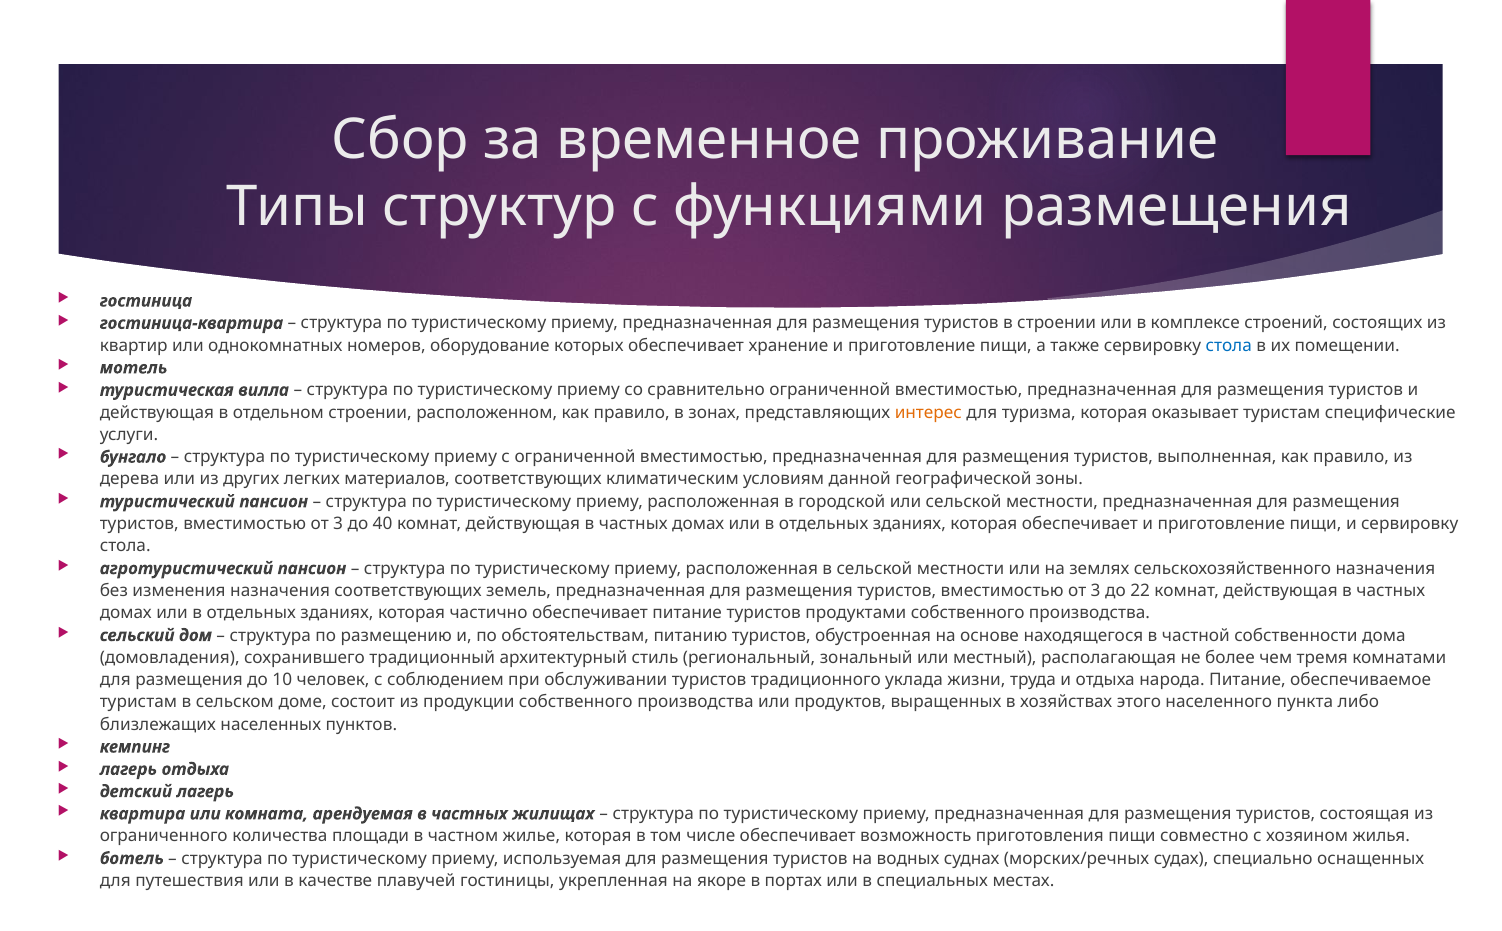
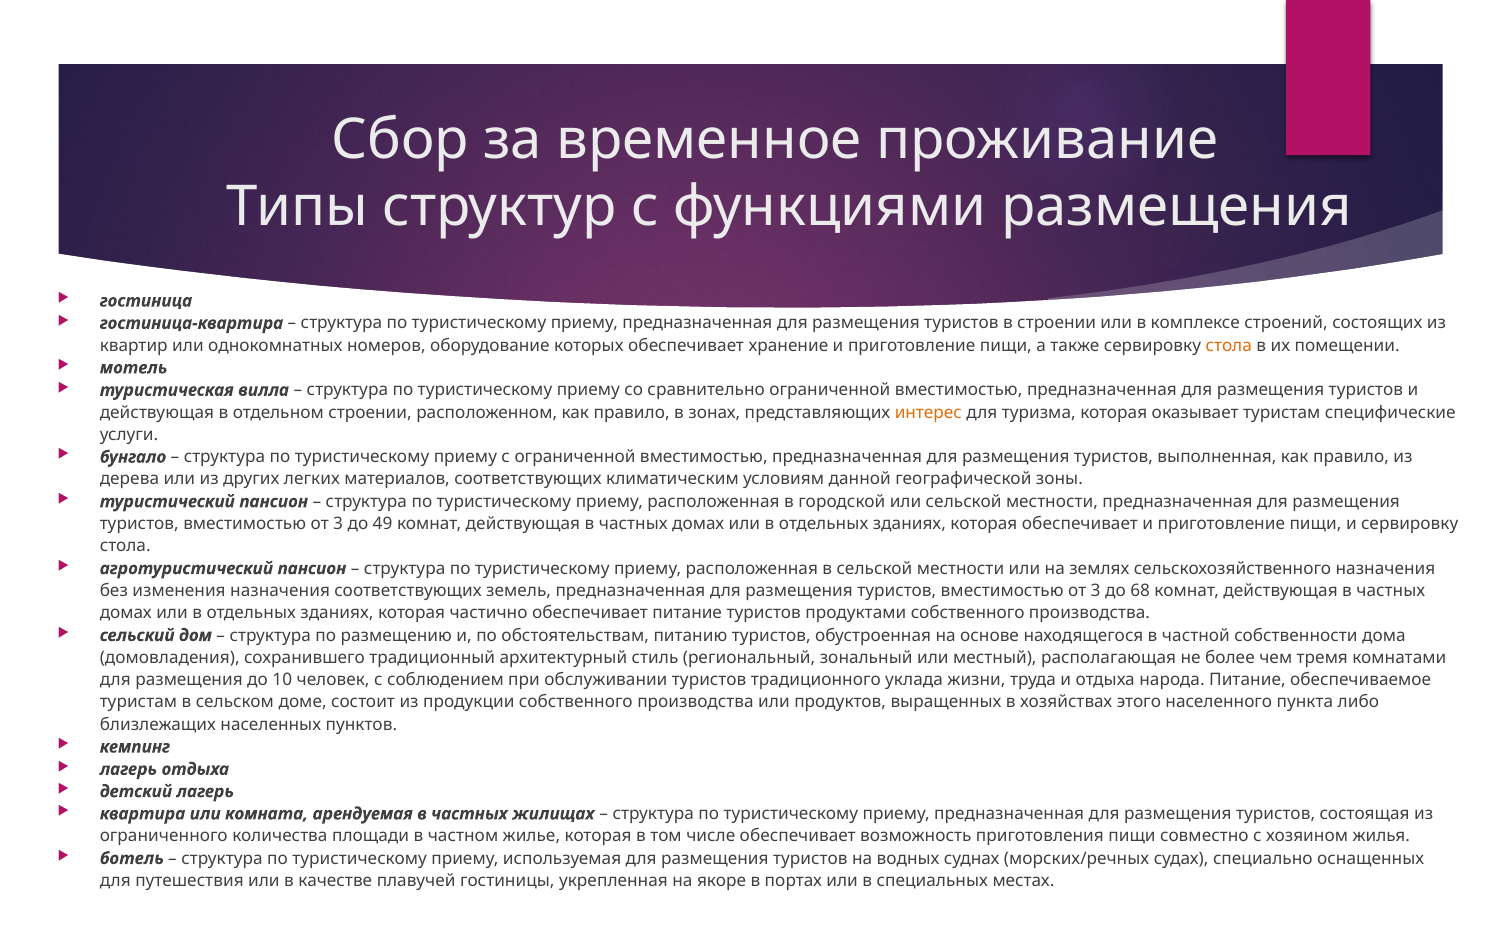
стола at (1229, 346) colour: blue -> orange
40: 40 -> 49
22: 22 -> 68
